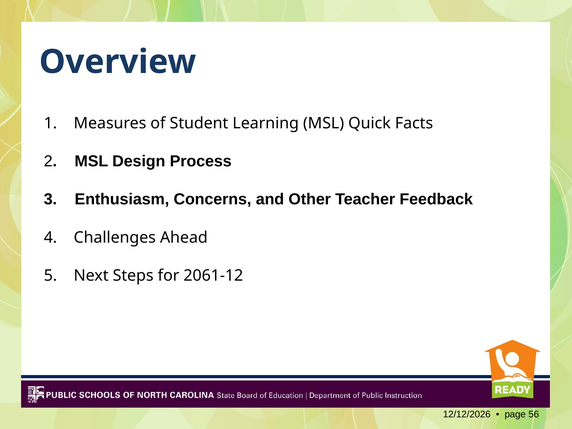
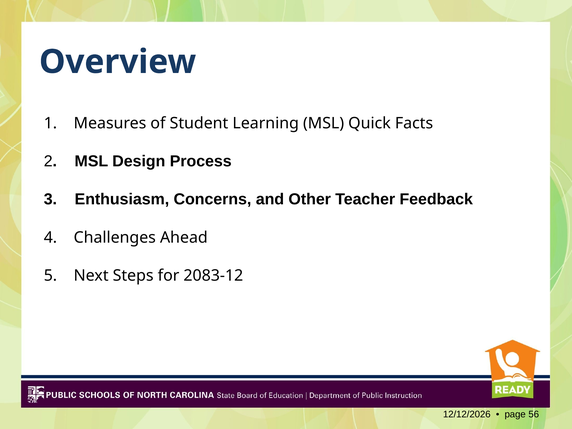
2061-12: 2061-12 -> 2083-12
